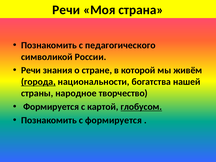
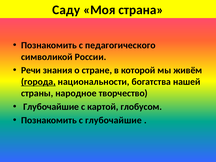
Речи at (66, 10): Речи -> Саду
Формируется at (51, 107): Формируется -> Глубочайшие
глобусом underline: present -> none
с формируется: формируется -> глубочайшие
